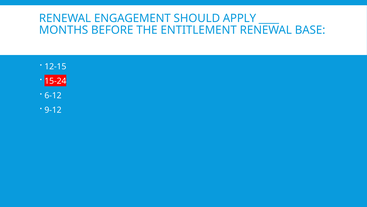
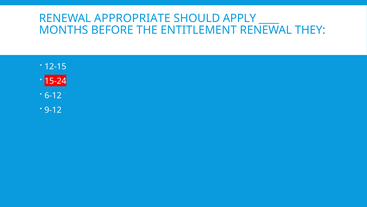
ENGAGEMENT: ENGAGEMENT -> APPROPRIATE
BASE: BASE -> THEY
